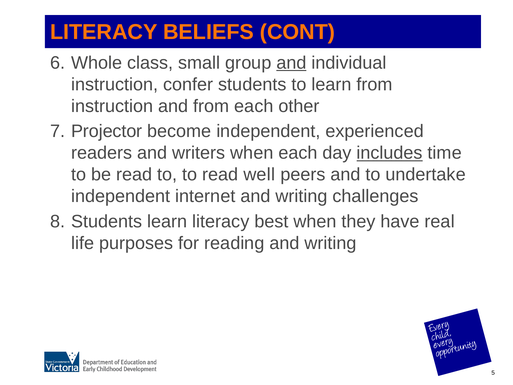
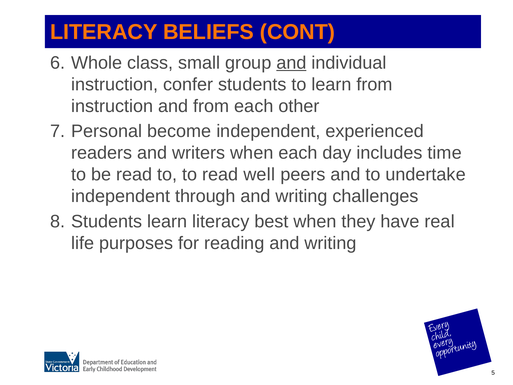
Projector: Projector -> Personal
includes underline: present -> none
internet: internet -> through
